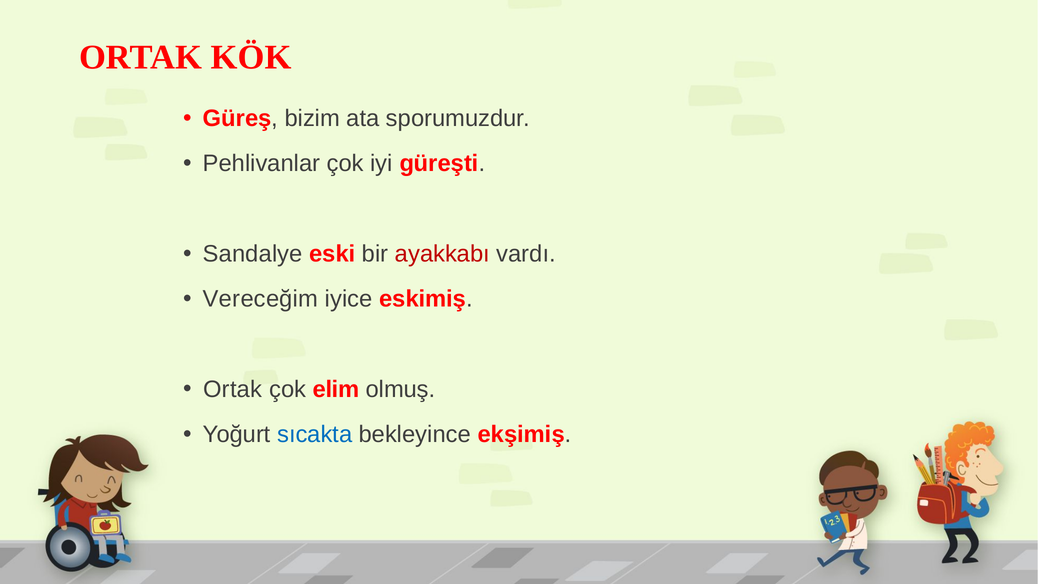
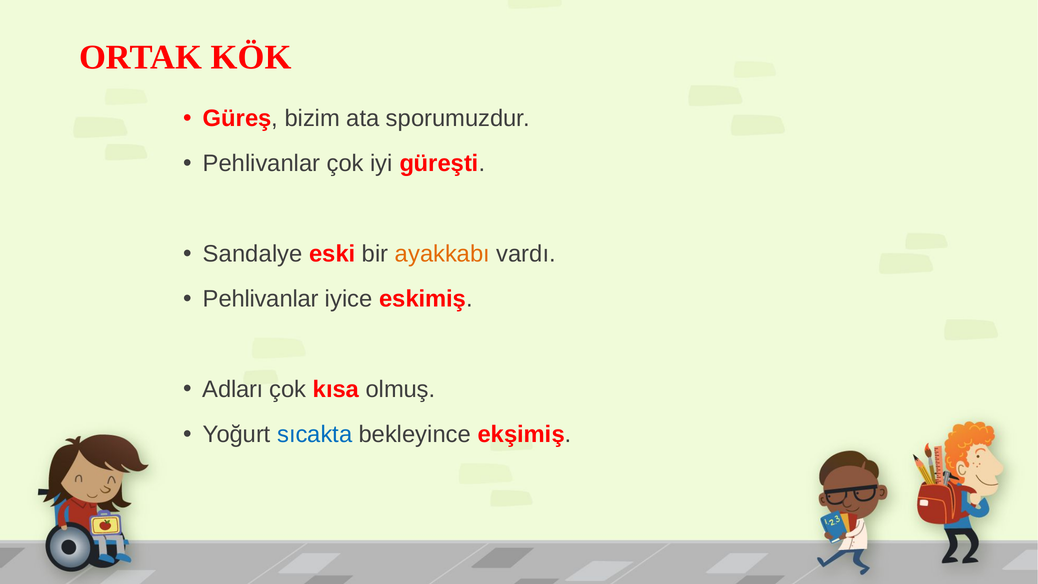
ayakkabı colour: red -> orange
Vereceğim at (261, 299): Vereceğim -> Pehlivanlar
Ortak at (233, 389): Ortak -> Adları
elim: elim -> kısa
